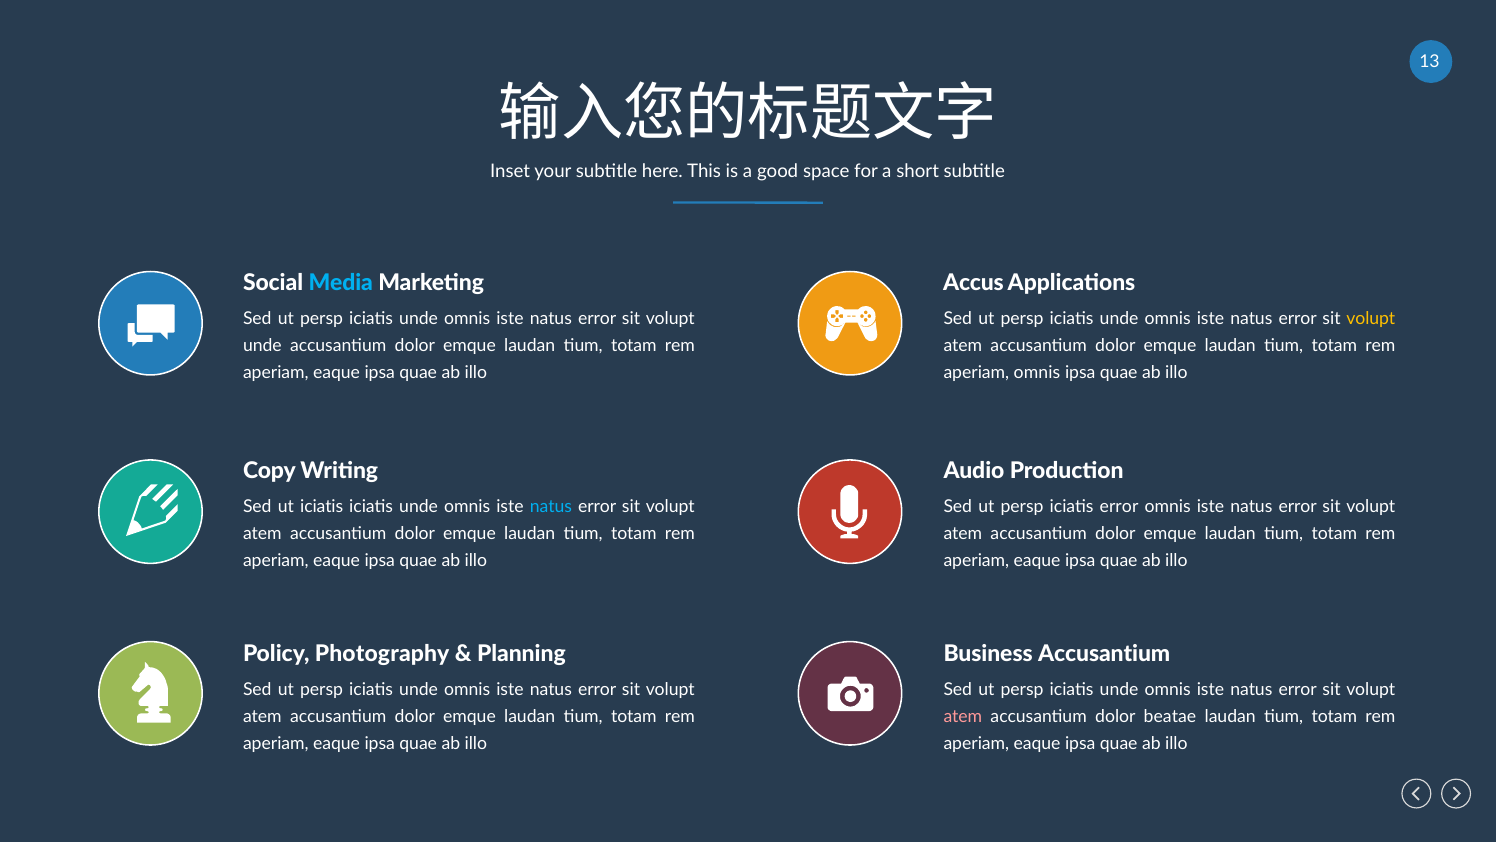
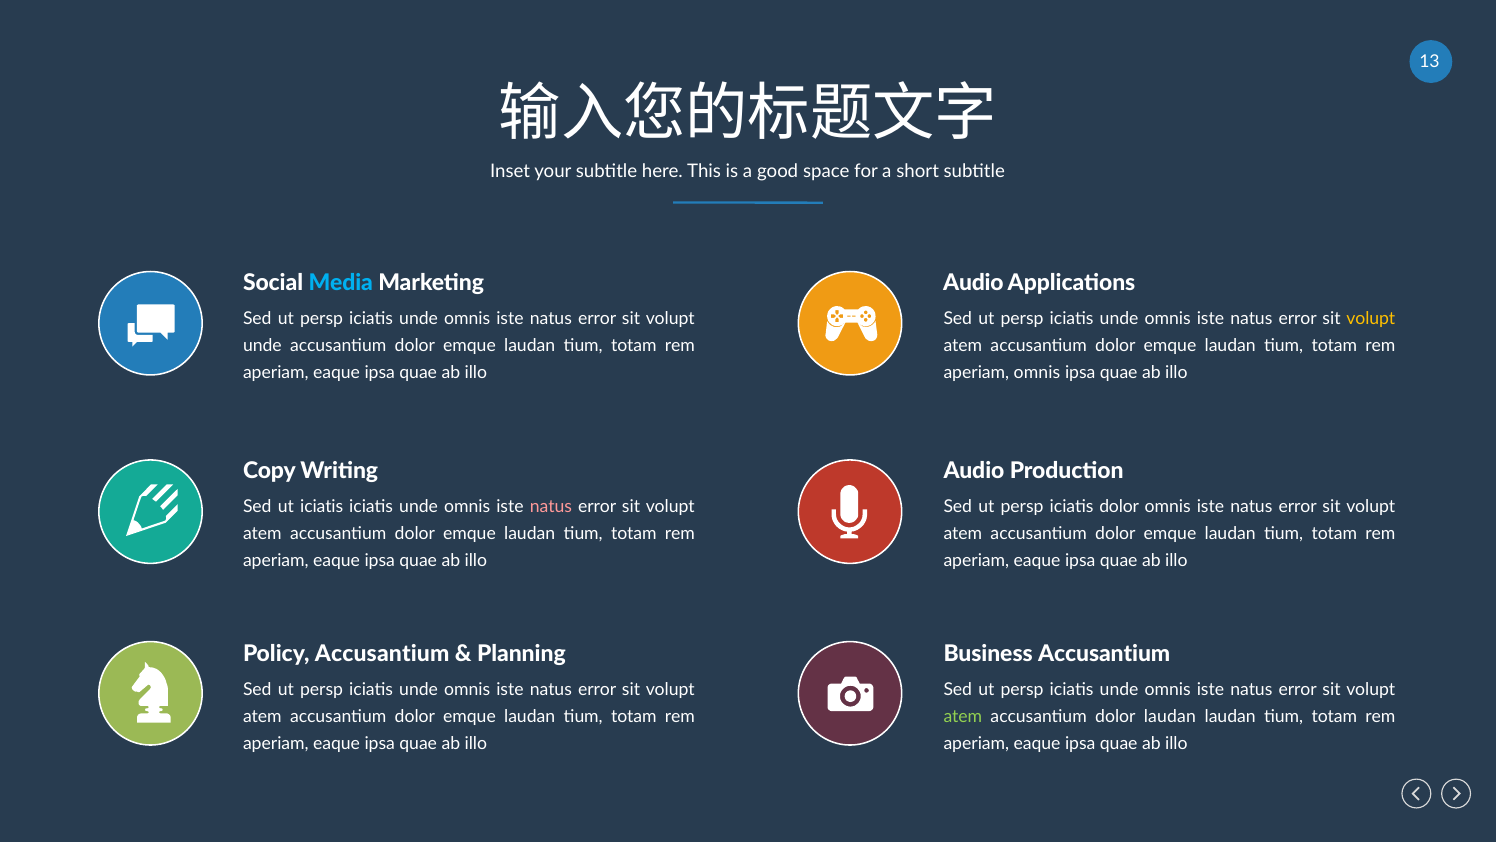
Accus at (973, 283): Accus -> Audio
natus at (551, 506) colour: light blue -> pink
iciatis error: error -> dolor
Policy Photography: Photography -> Accusantium
atem at (963, 716) colour: pink -> light green
dolor beatae: beatae -> laudan
